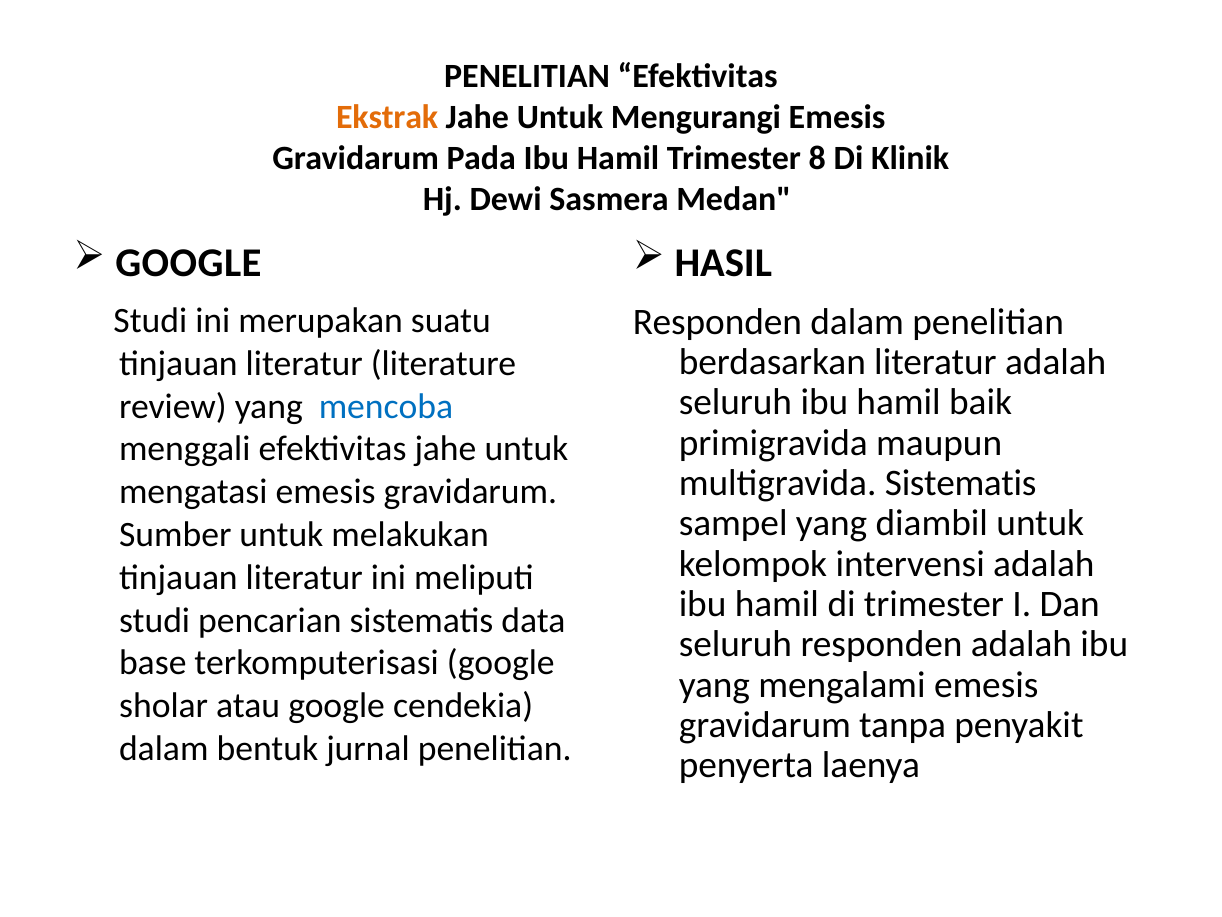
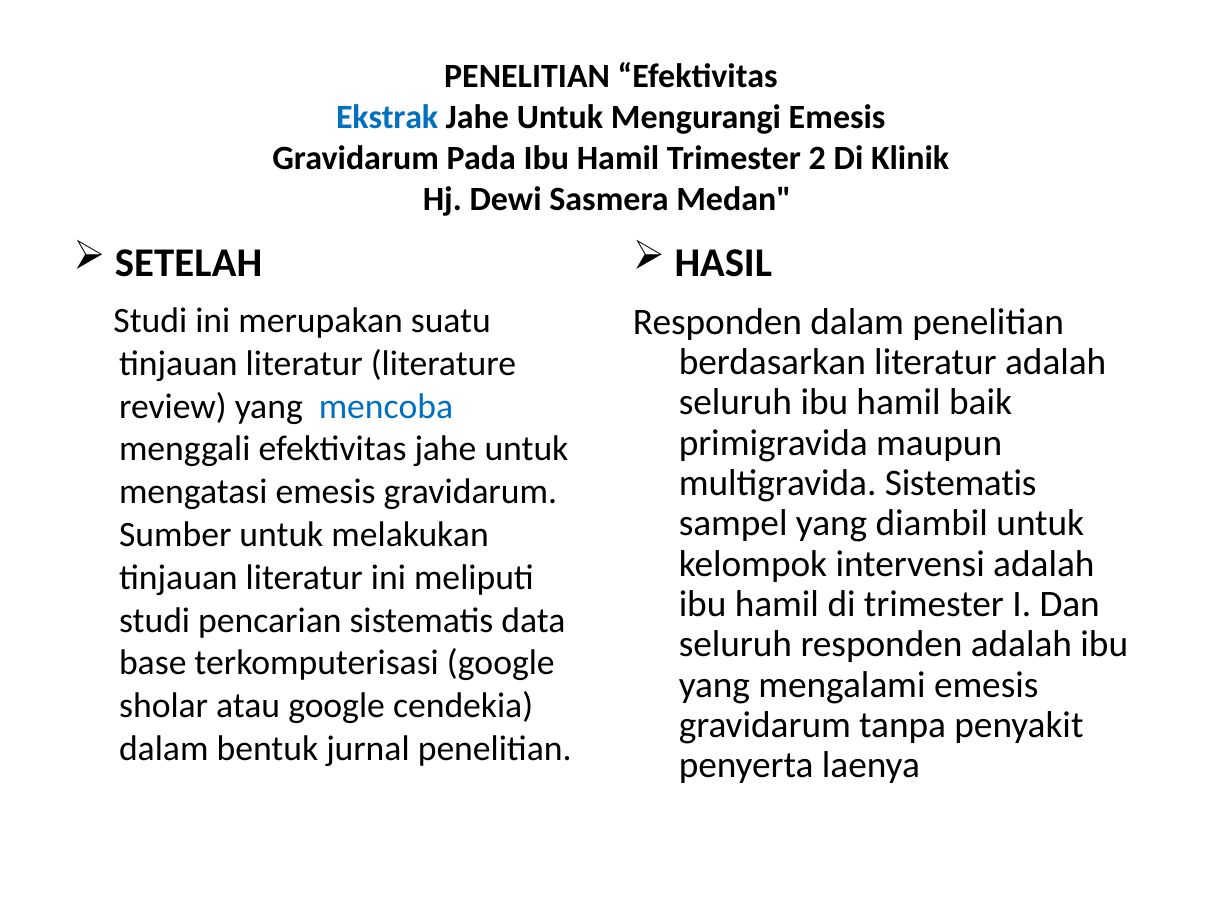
Ekstrak colour: orange -> blue
8: 8 -> 2
GOOGLE at (188, 263): GOOGLE -> SETELAH
